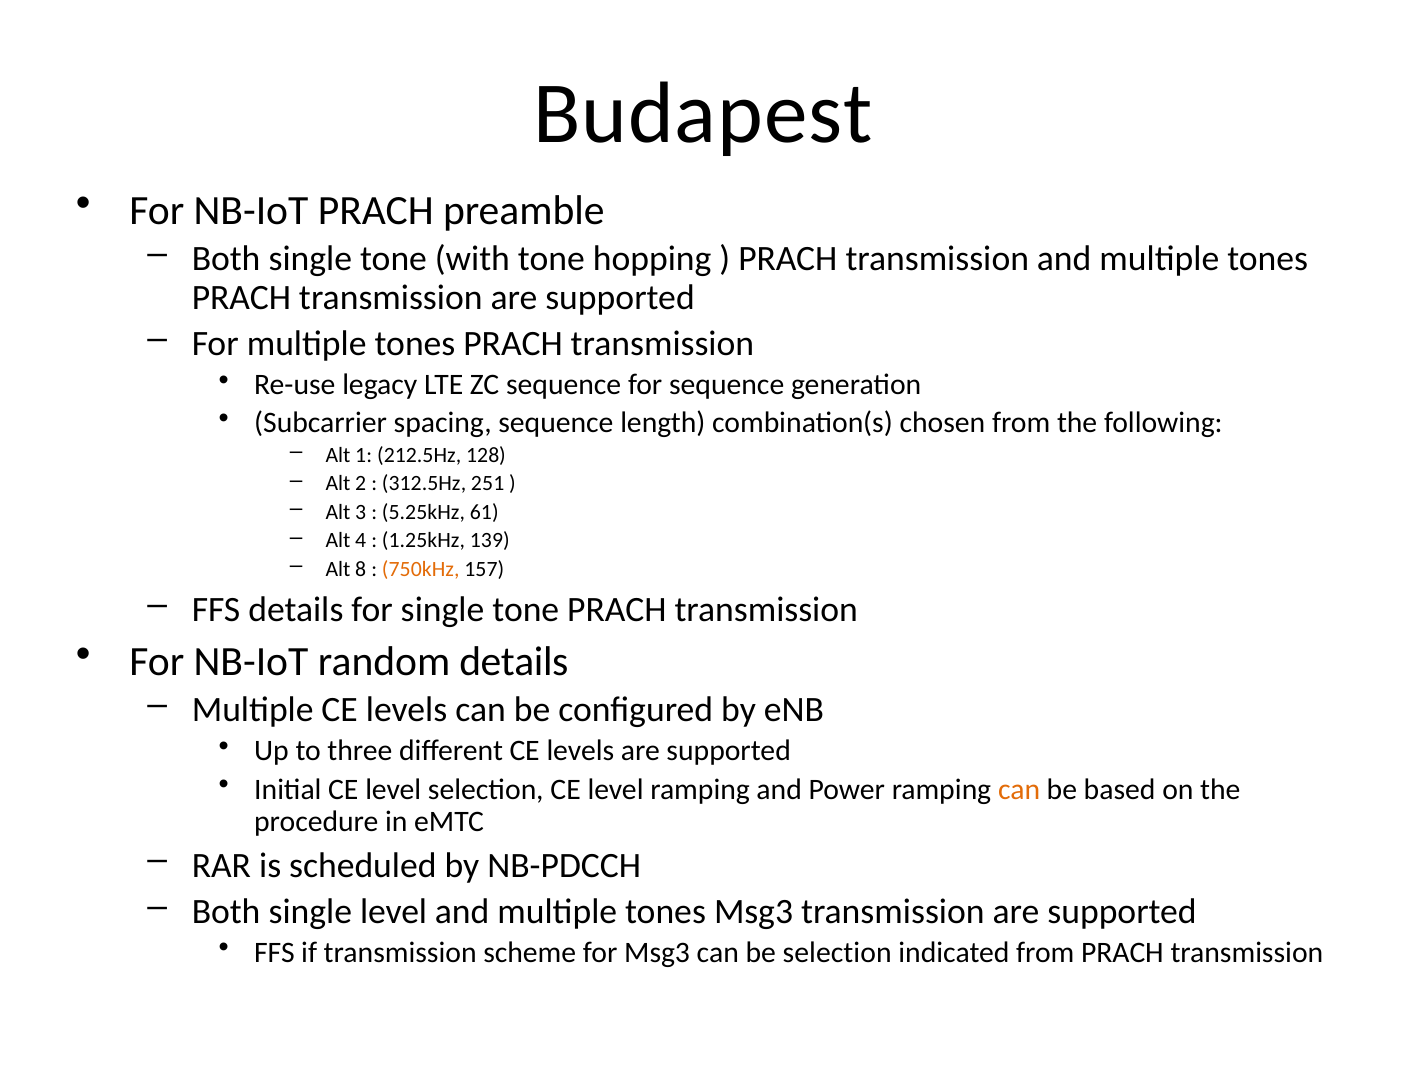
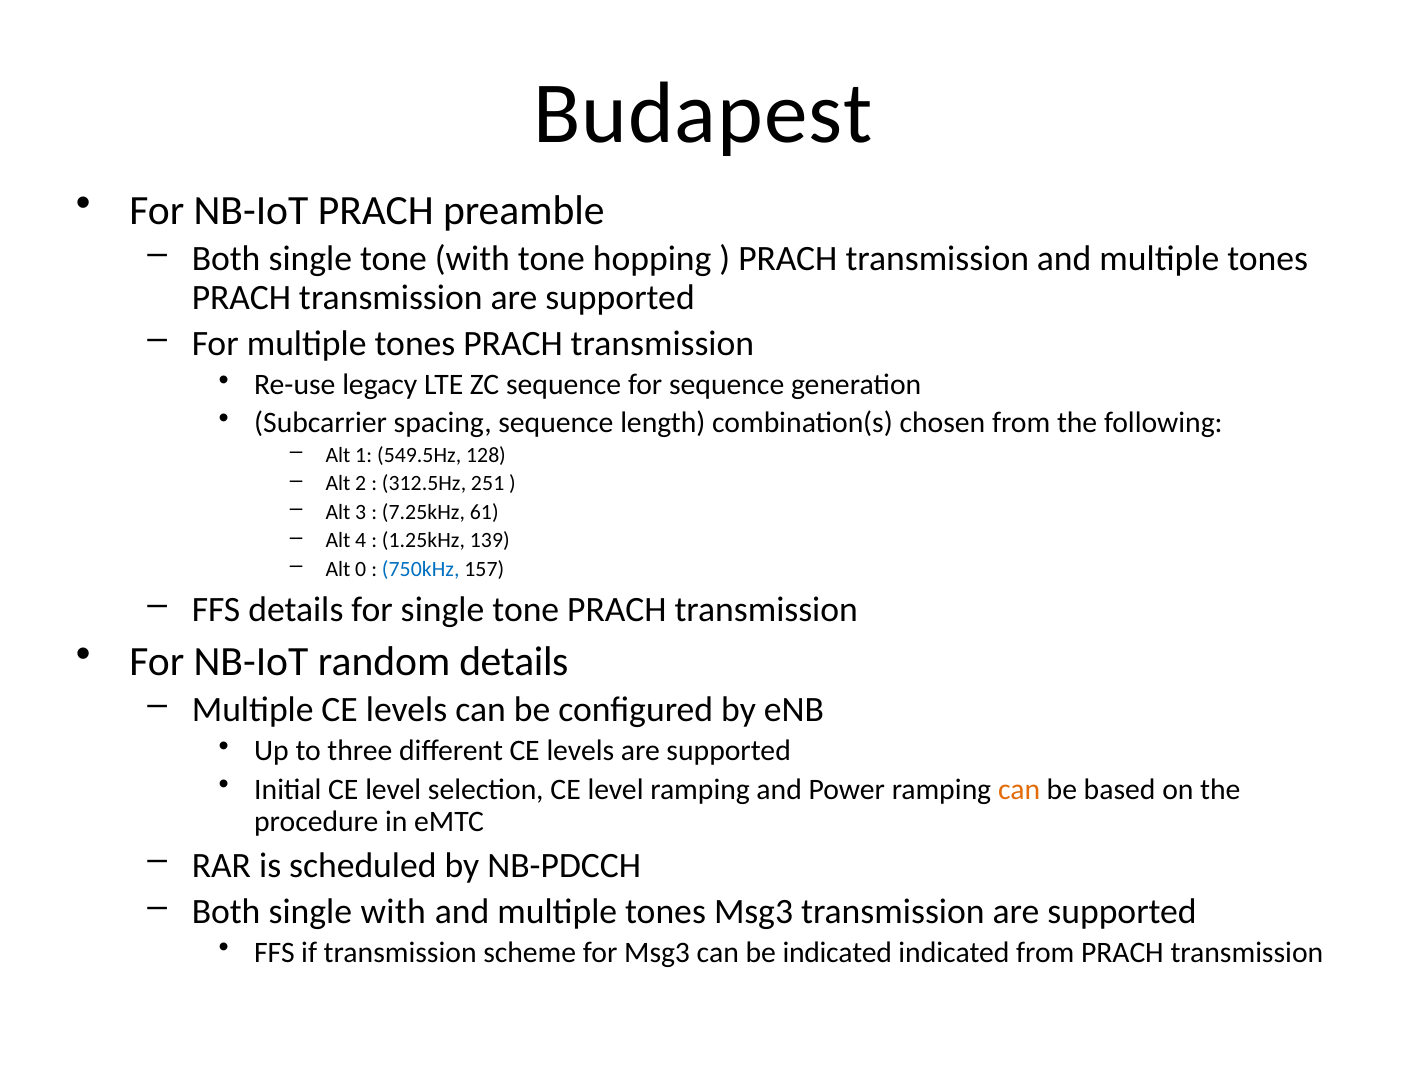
212.5Hz: 212.5Hz -> 549.5Hz
5.25kHz: 5.25kHz -> 7.25kHz
8: 8 -> 0
750kHz colour: orange -> blue
single level: level -> with
be selection: selection -> indicated
